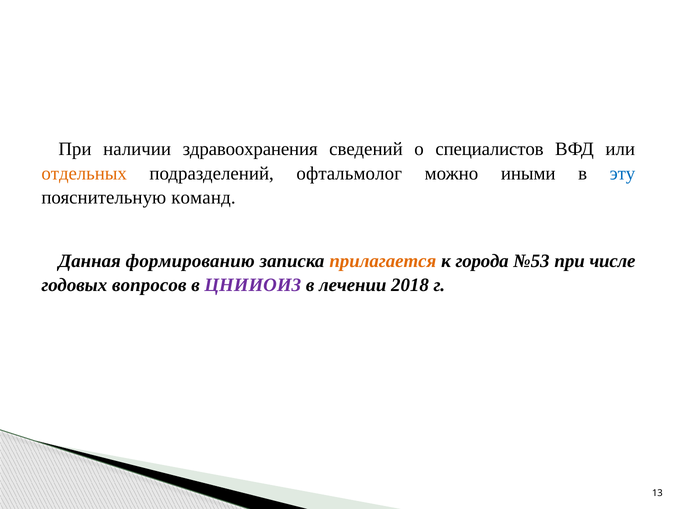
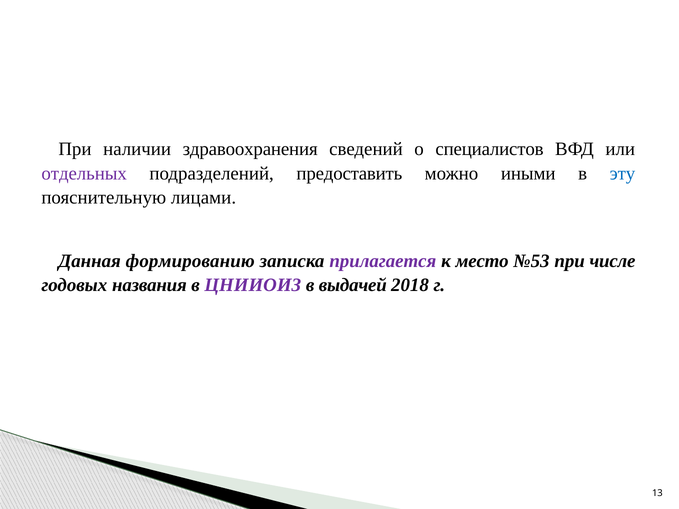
отдельных colour: orange -> purple
офтальмолог: офтальмолог -> предоставить
команд: команд -> лицами
прилагается colour: orange -> purple
города: города -> место
вопросов: вопросов -> названия
лечении: лечении -> выдачей
